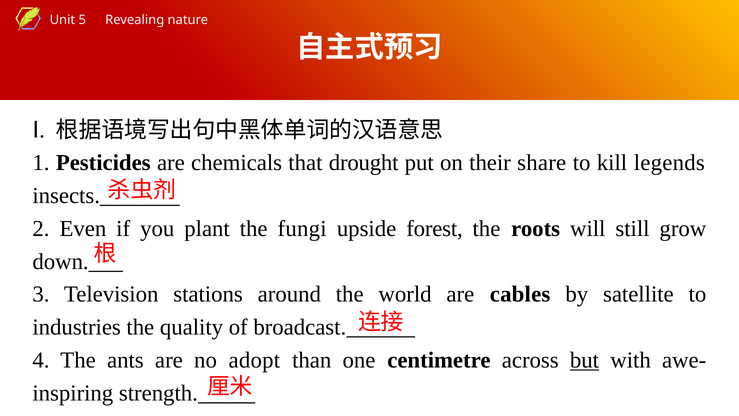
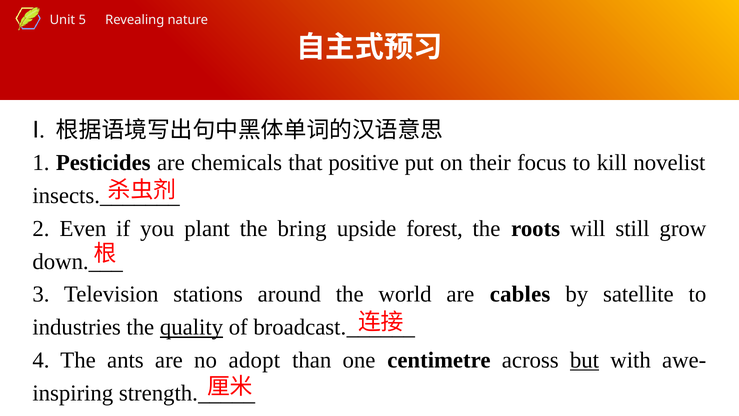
drought: drought -> positive
share: share -> focus
legends: legends -> novelist
fungi: fungi -> bring
quality underline: none -> present
